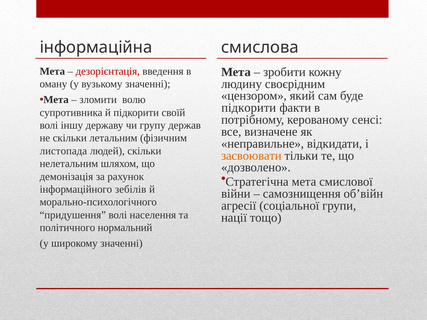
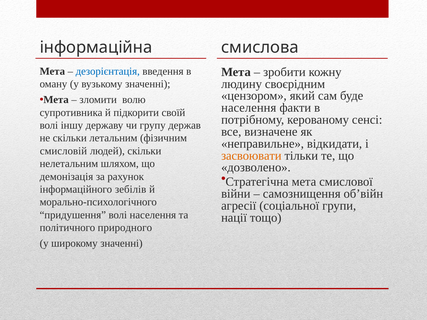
дезорієнтація colour: red -> blue
підкорити at (249, 108): підкорити -> населення
листопада: листопада -> смисловій
нормальний: нормальний -> природного
